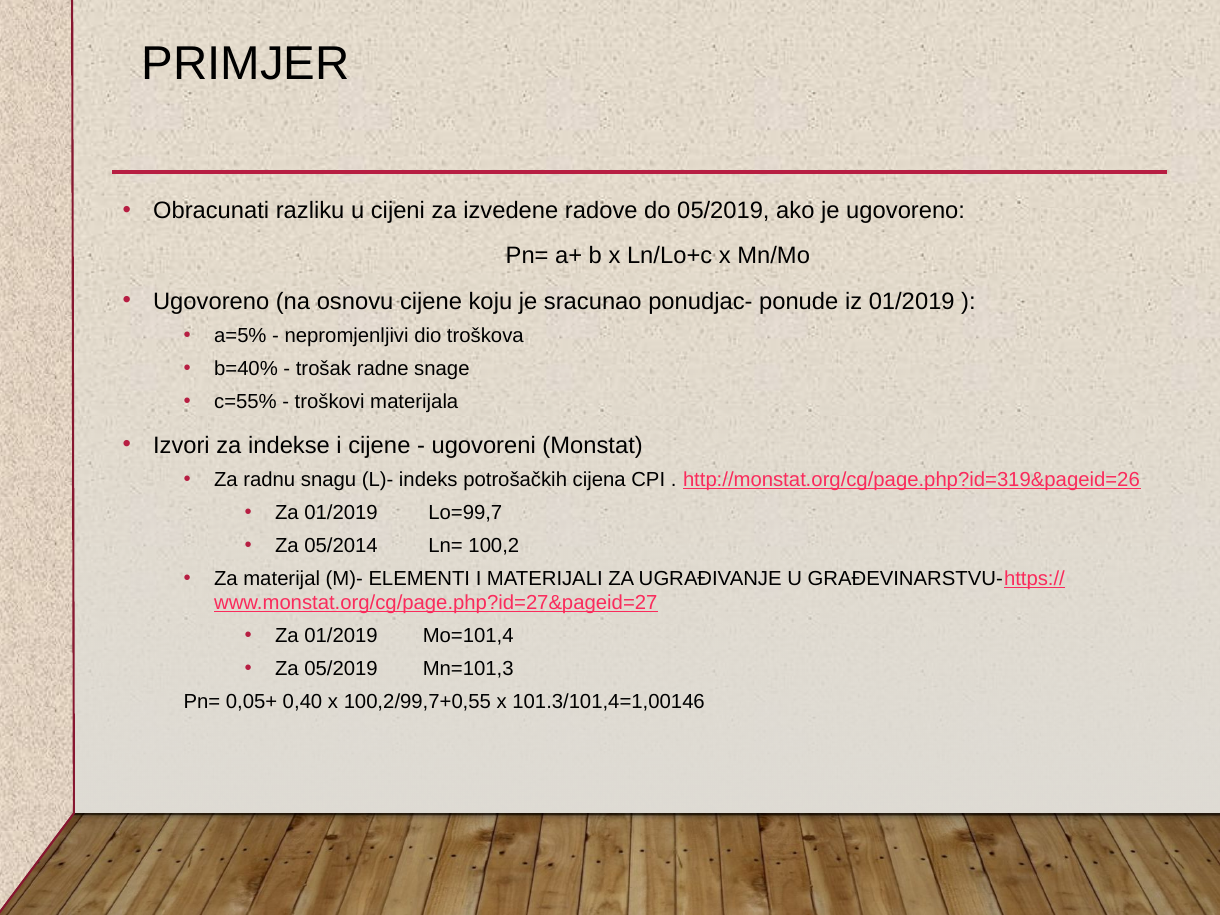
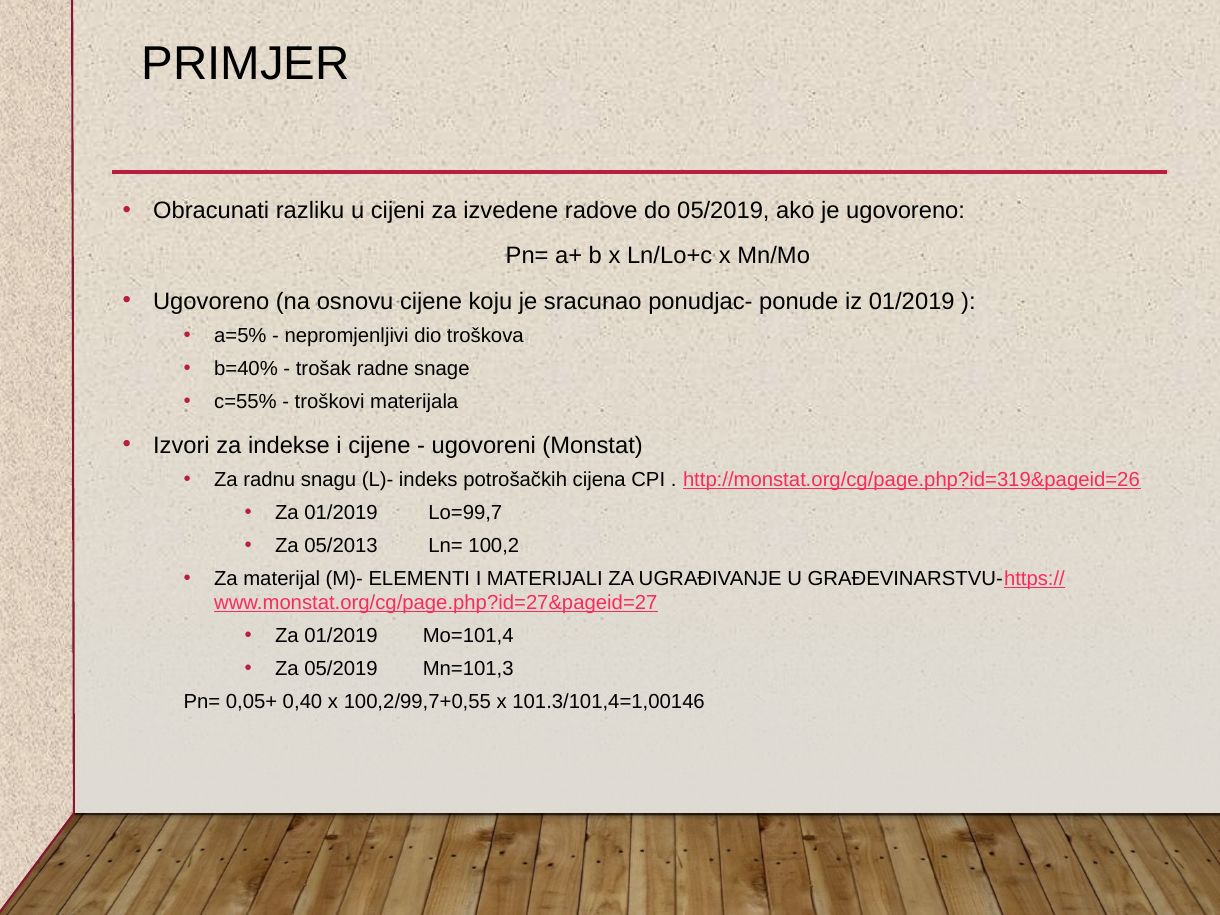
05/2014: 05/2014 -> 05/2013
